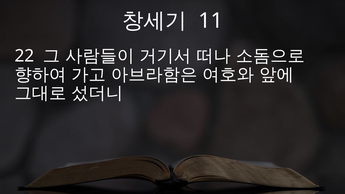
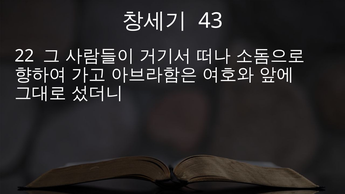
11: 11 -> 43
